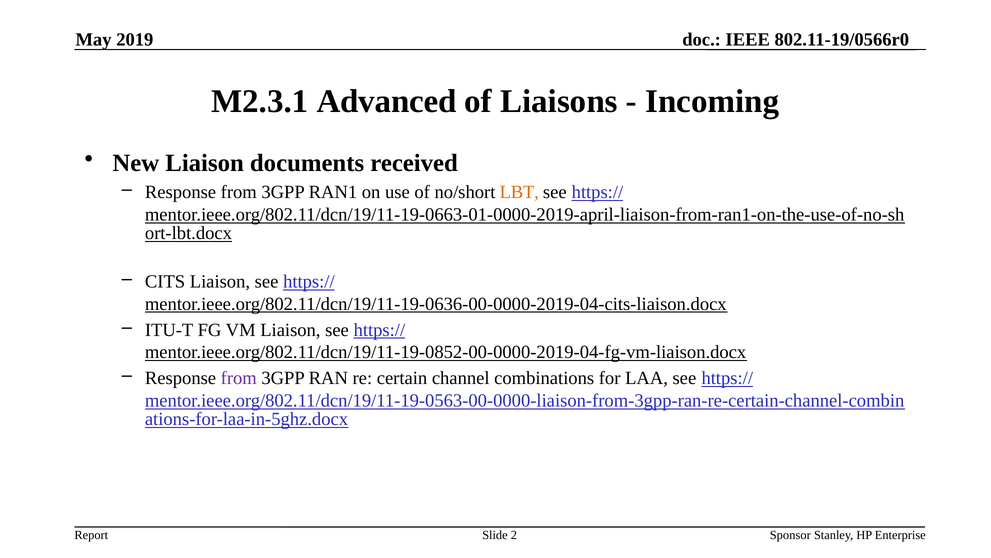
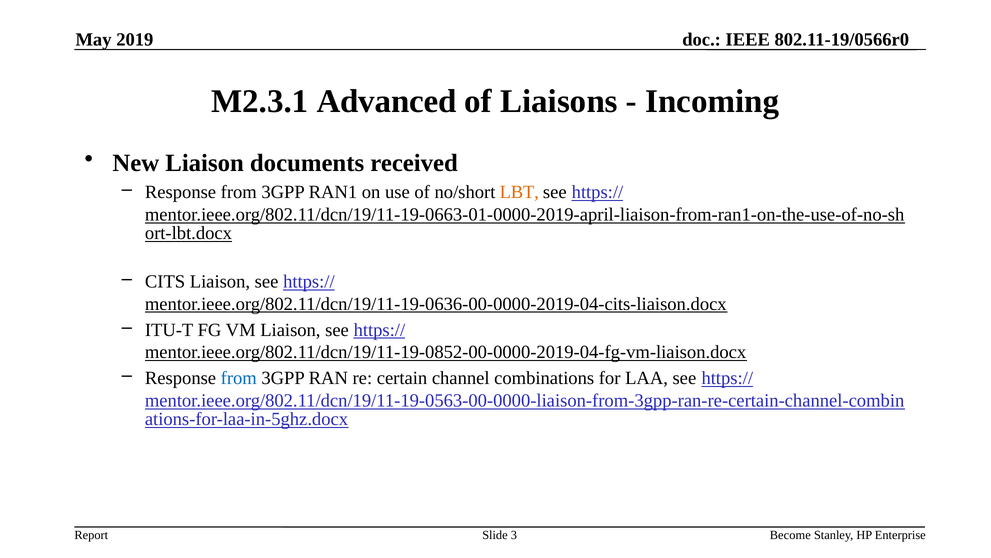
from at (239, 378) colour: purple -> blue
2: 2 -> 3
Sponsor: Sponsor -> Become
